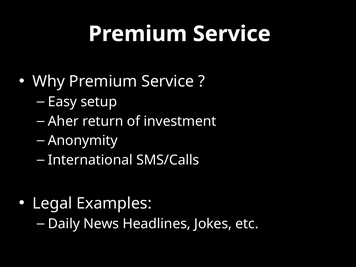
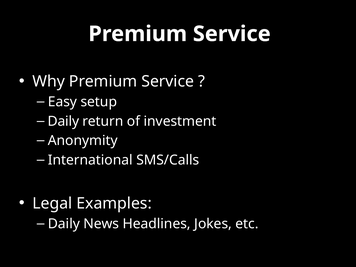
Aher at (63, 121): Aher -> Daily
